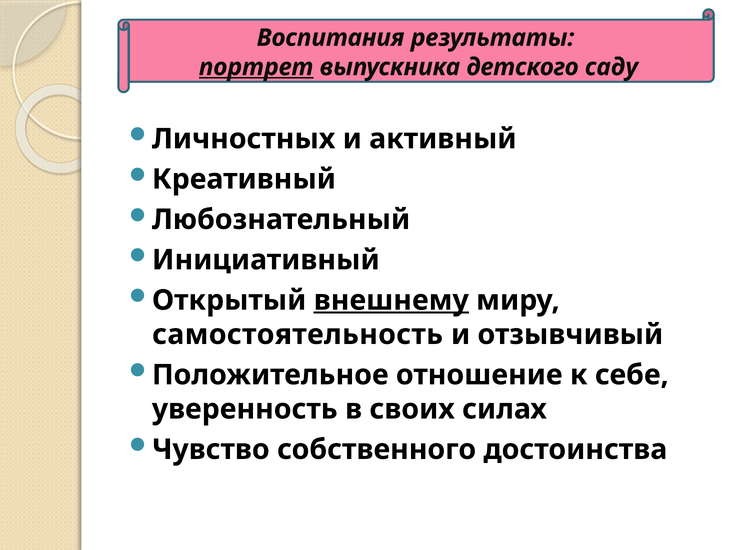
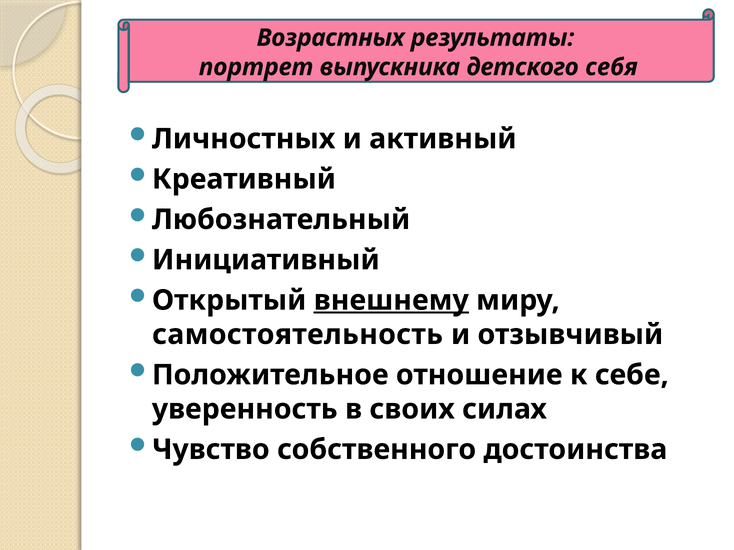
Воспитания: Воспитания -> Возрастных
портрет underline: present -> none
саду: саду -> себя
